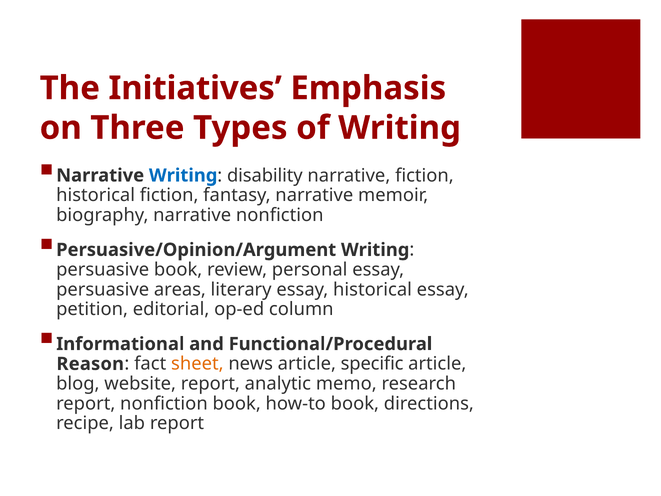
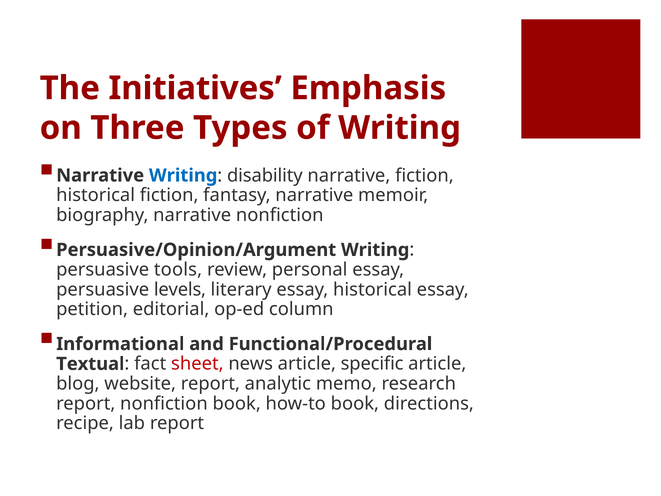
persuasive book: book -> tools
areas: areas -> levels
Reason: Reason -> Textual
sheet colour: orange -> red
